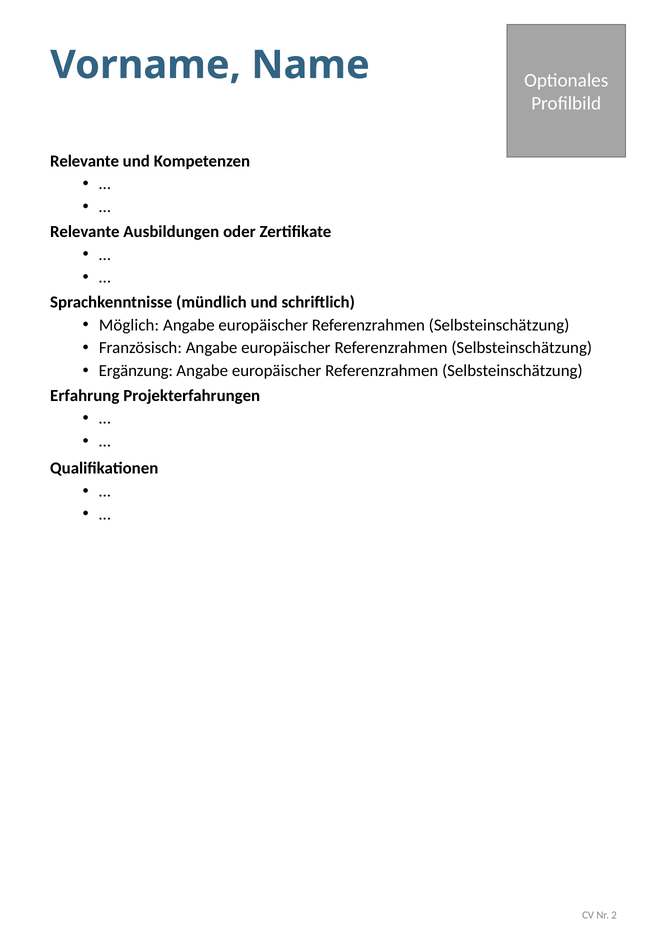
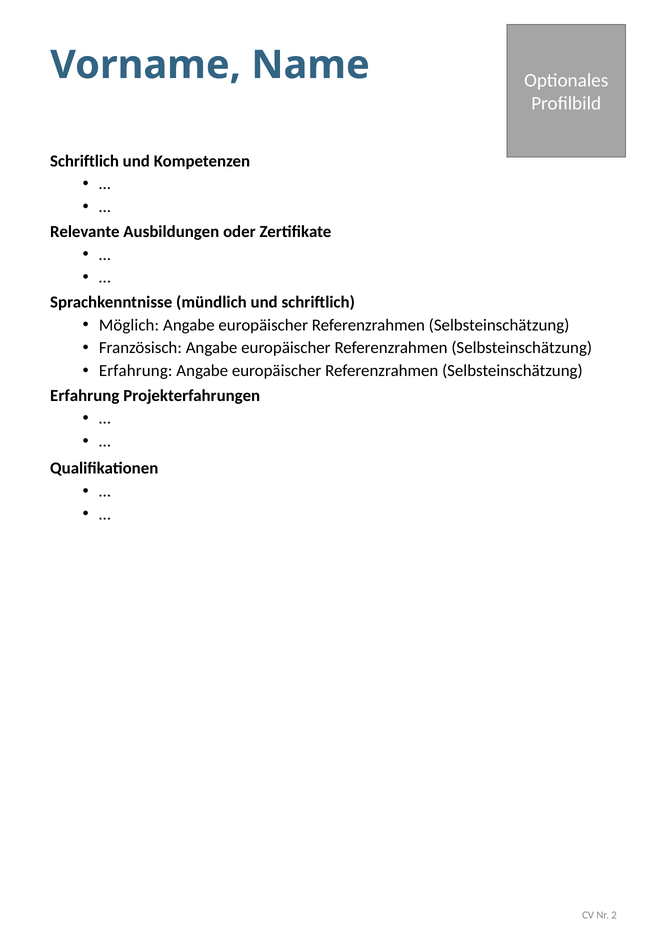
Relevante at (85, 161): Relevante -> Schriftlich
Ergänzung at (136, 371): Ergänzung -> Erfahrung
